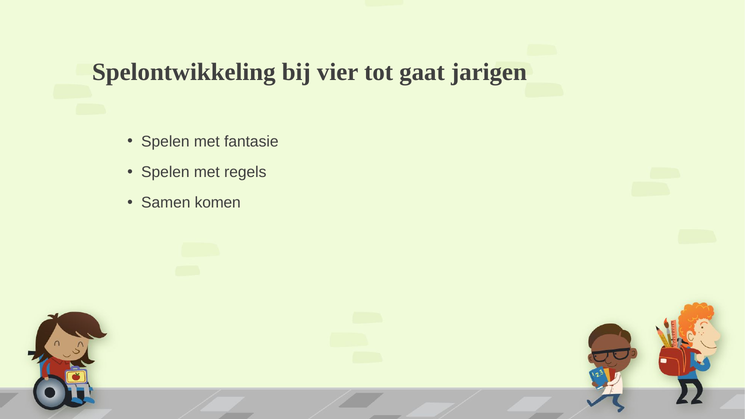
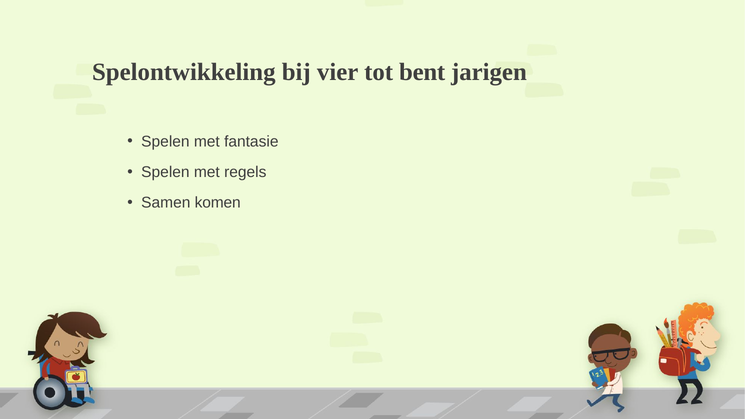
gaat: gaat -> bent
